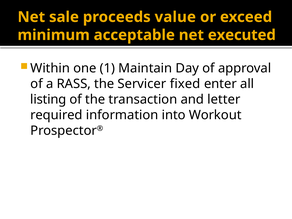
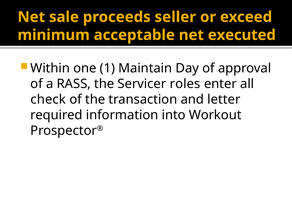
value: value -> seller
fixed: fixed -> roles
listing: listing -> check
